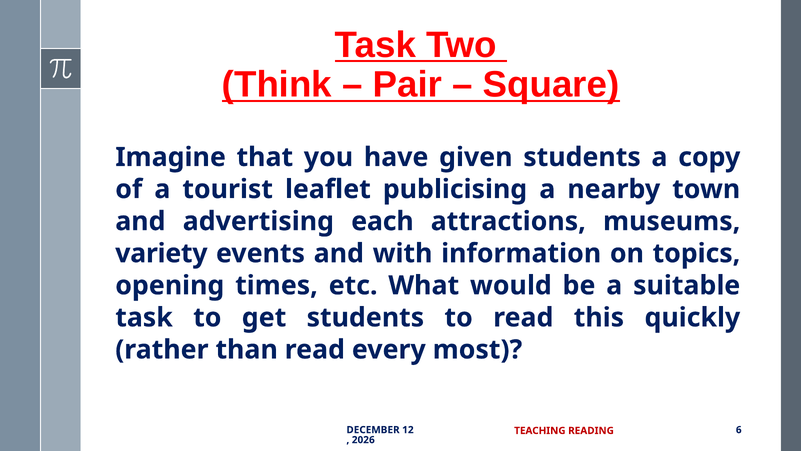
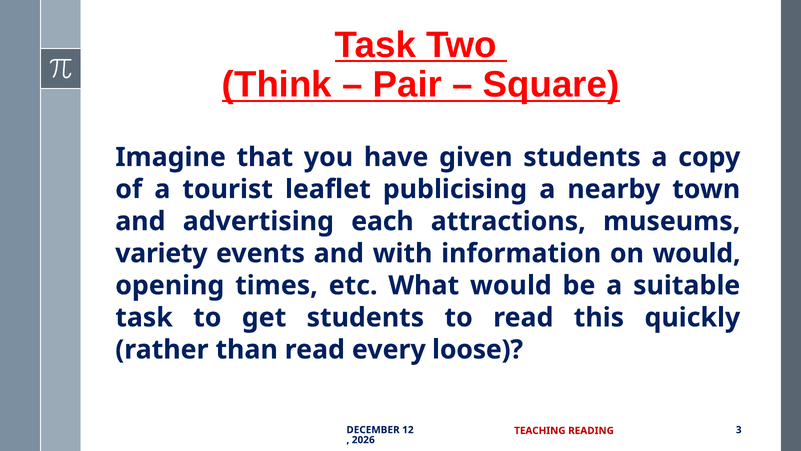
on topics: topics -> would
most: most -> loose
6: 6 -> 3
